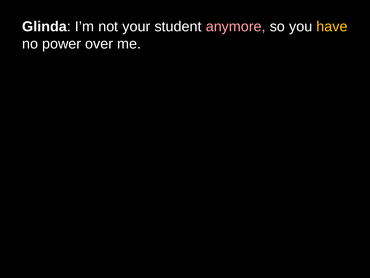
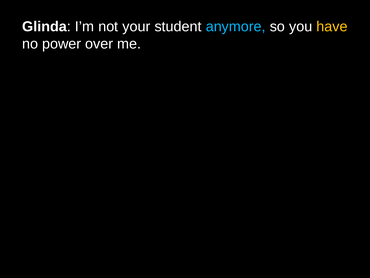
anymore colour: pink -> light blue
